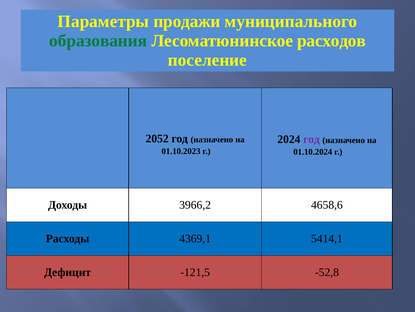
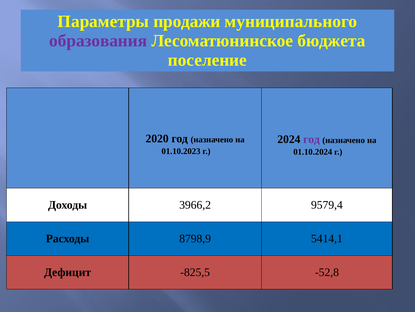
образования colour: green -> purple
расходов: расходов -> бюджета
2052: 2052 -> 2020
4658,6: 4658,6 -> 9579,4
4369,1: 4369,1 -> 8798,9
-121,5: -121,5 -> -825,5
